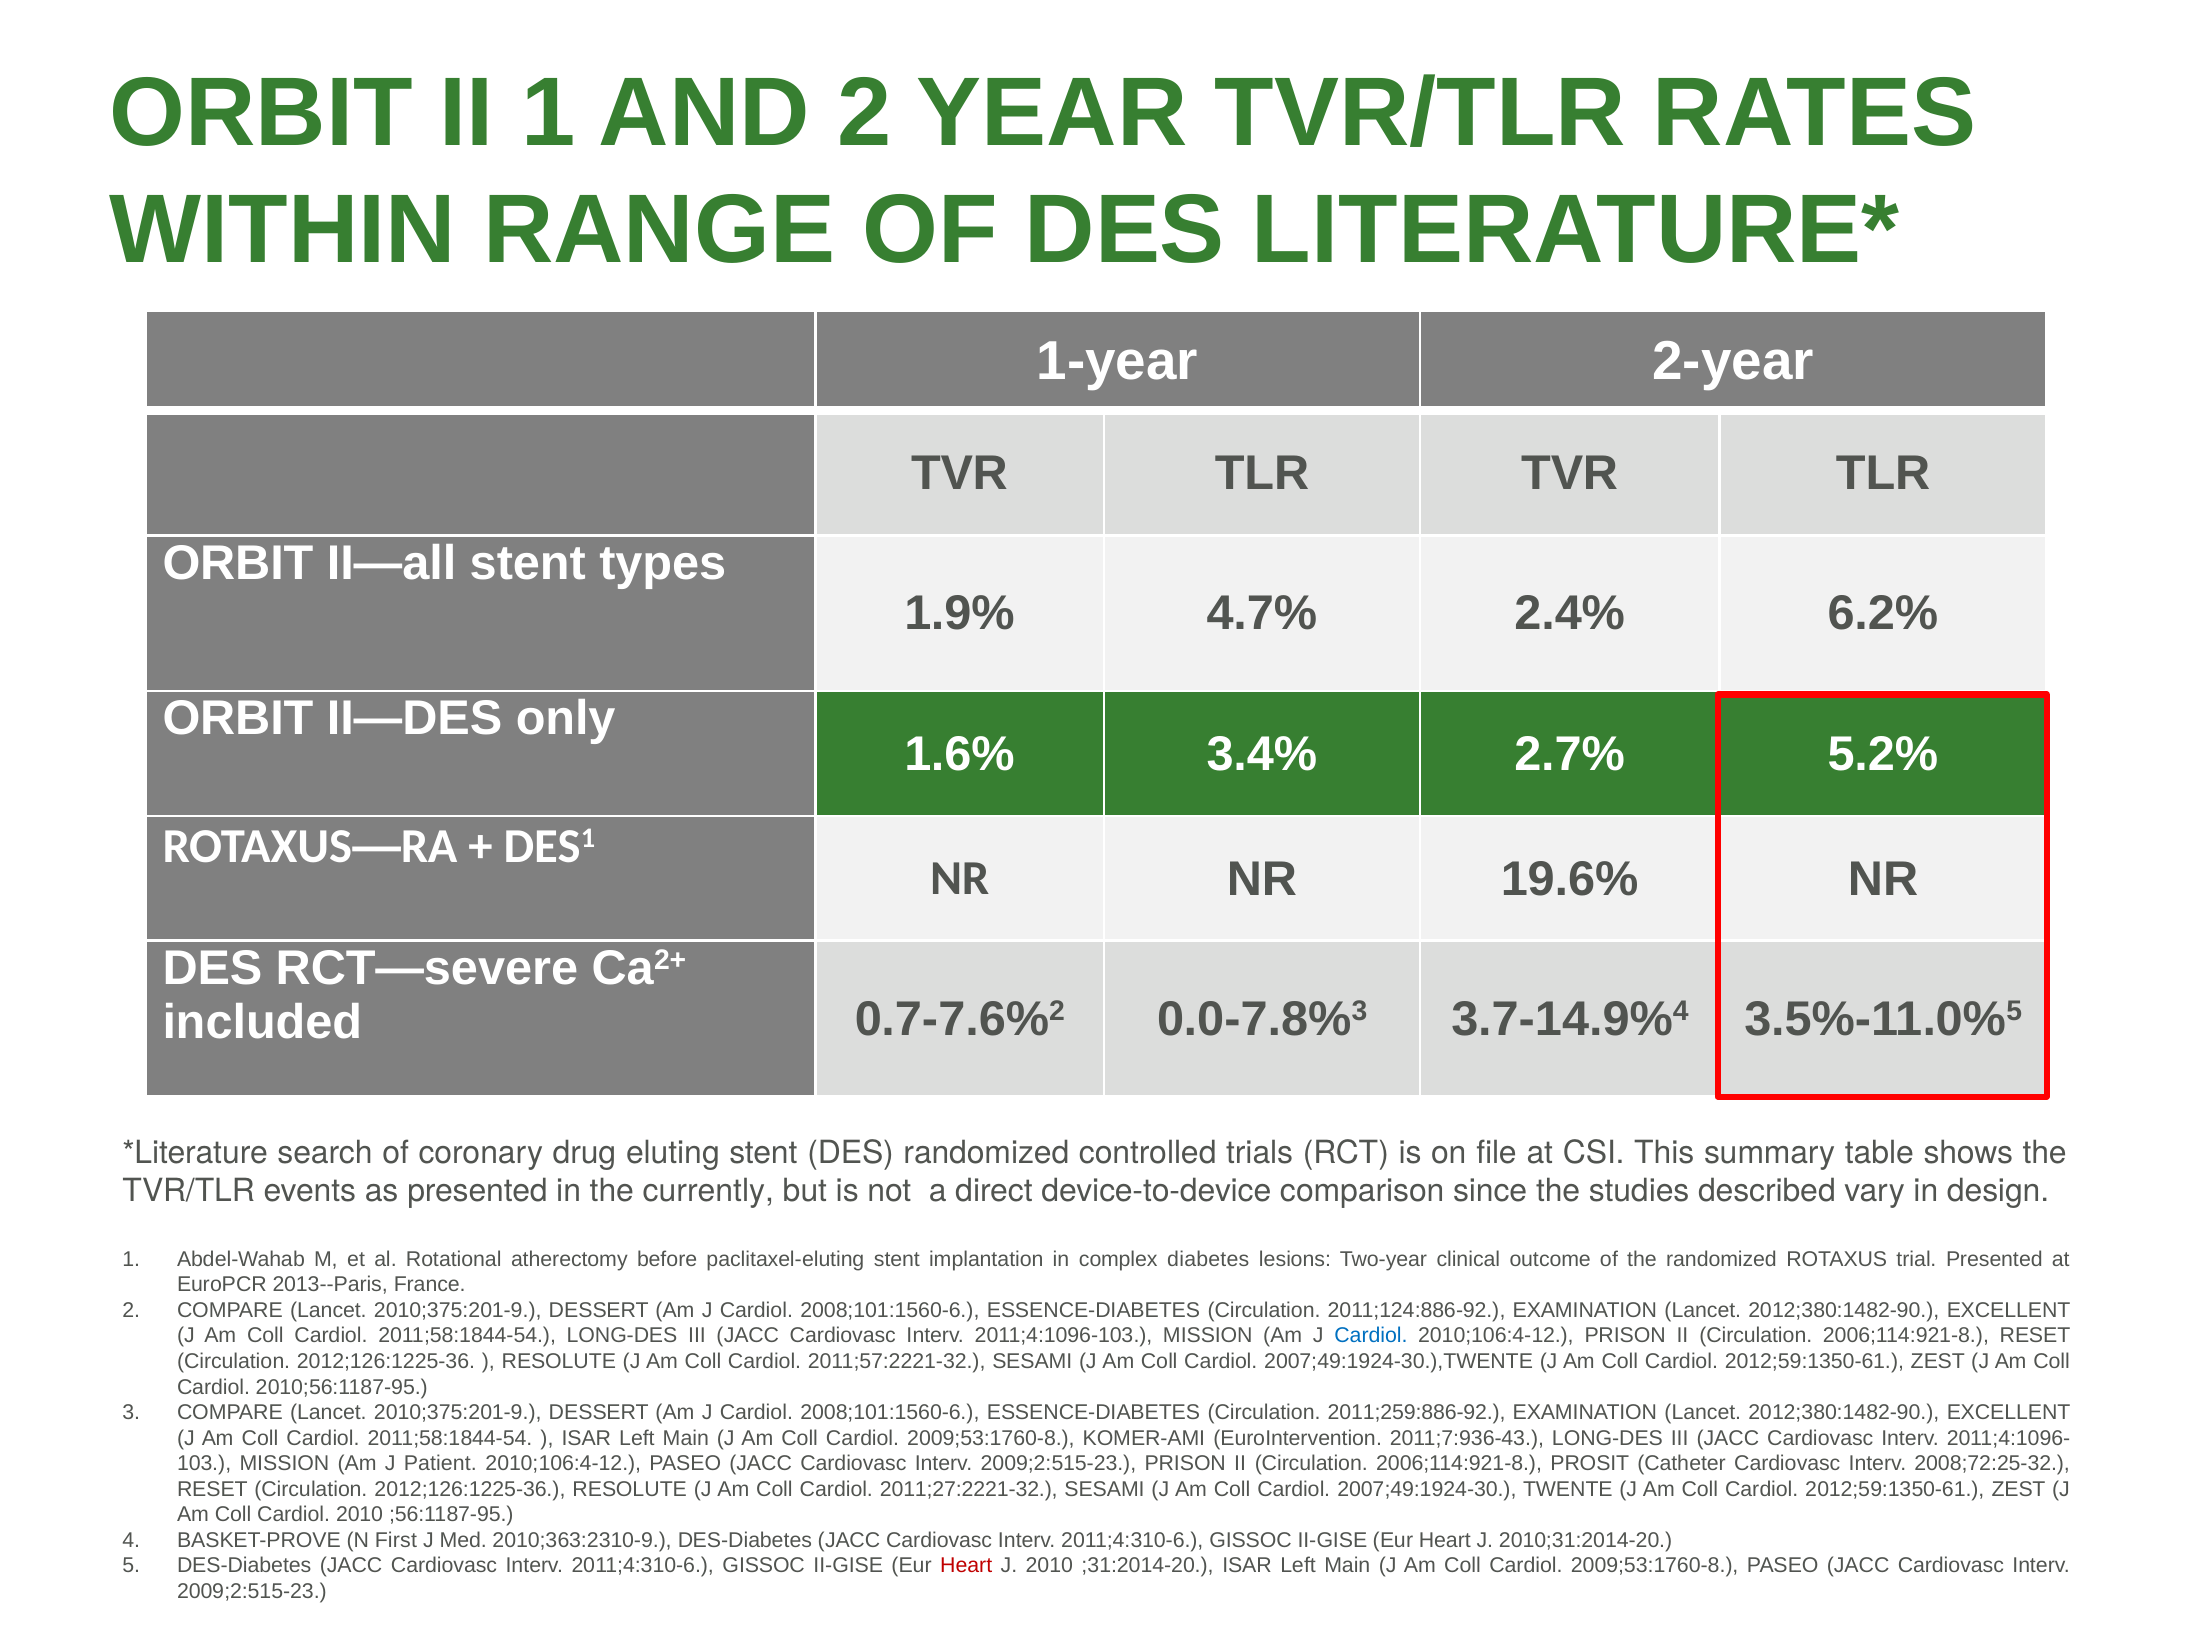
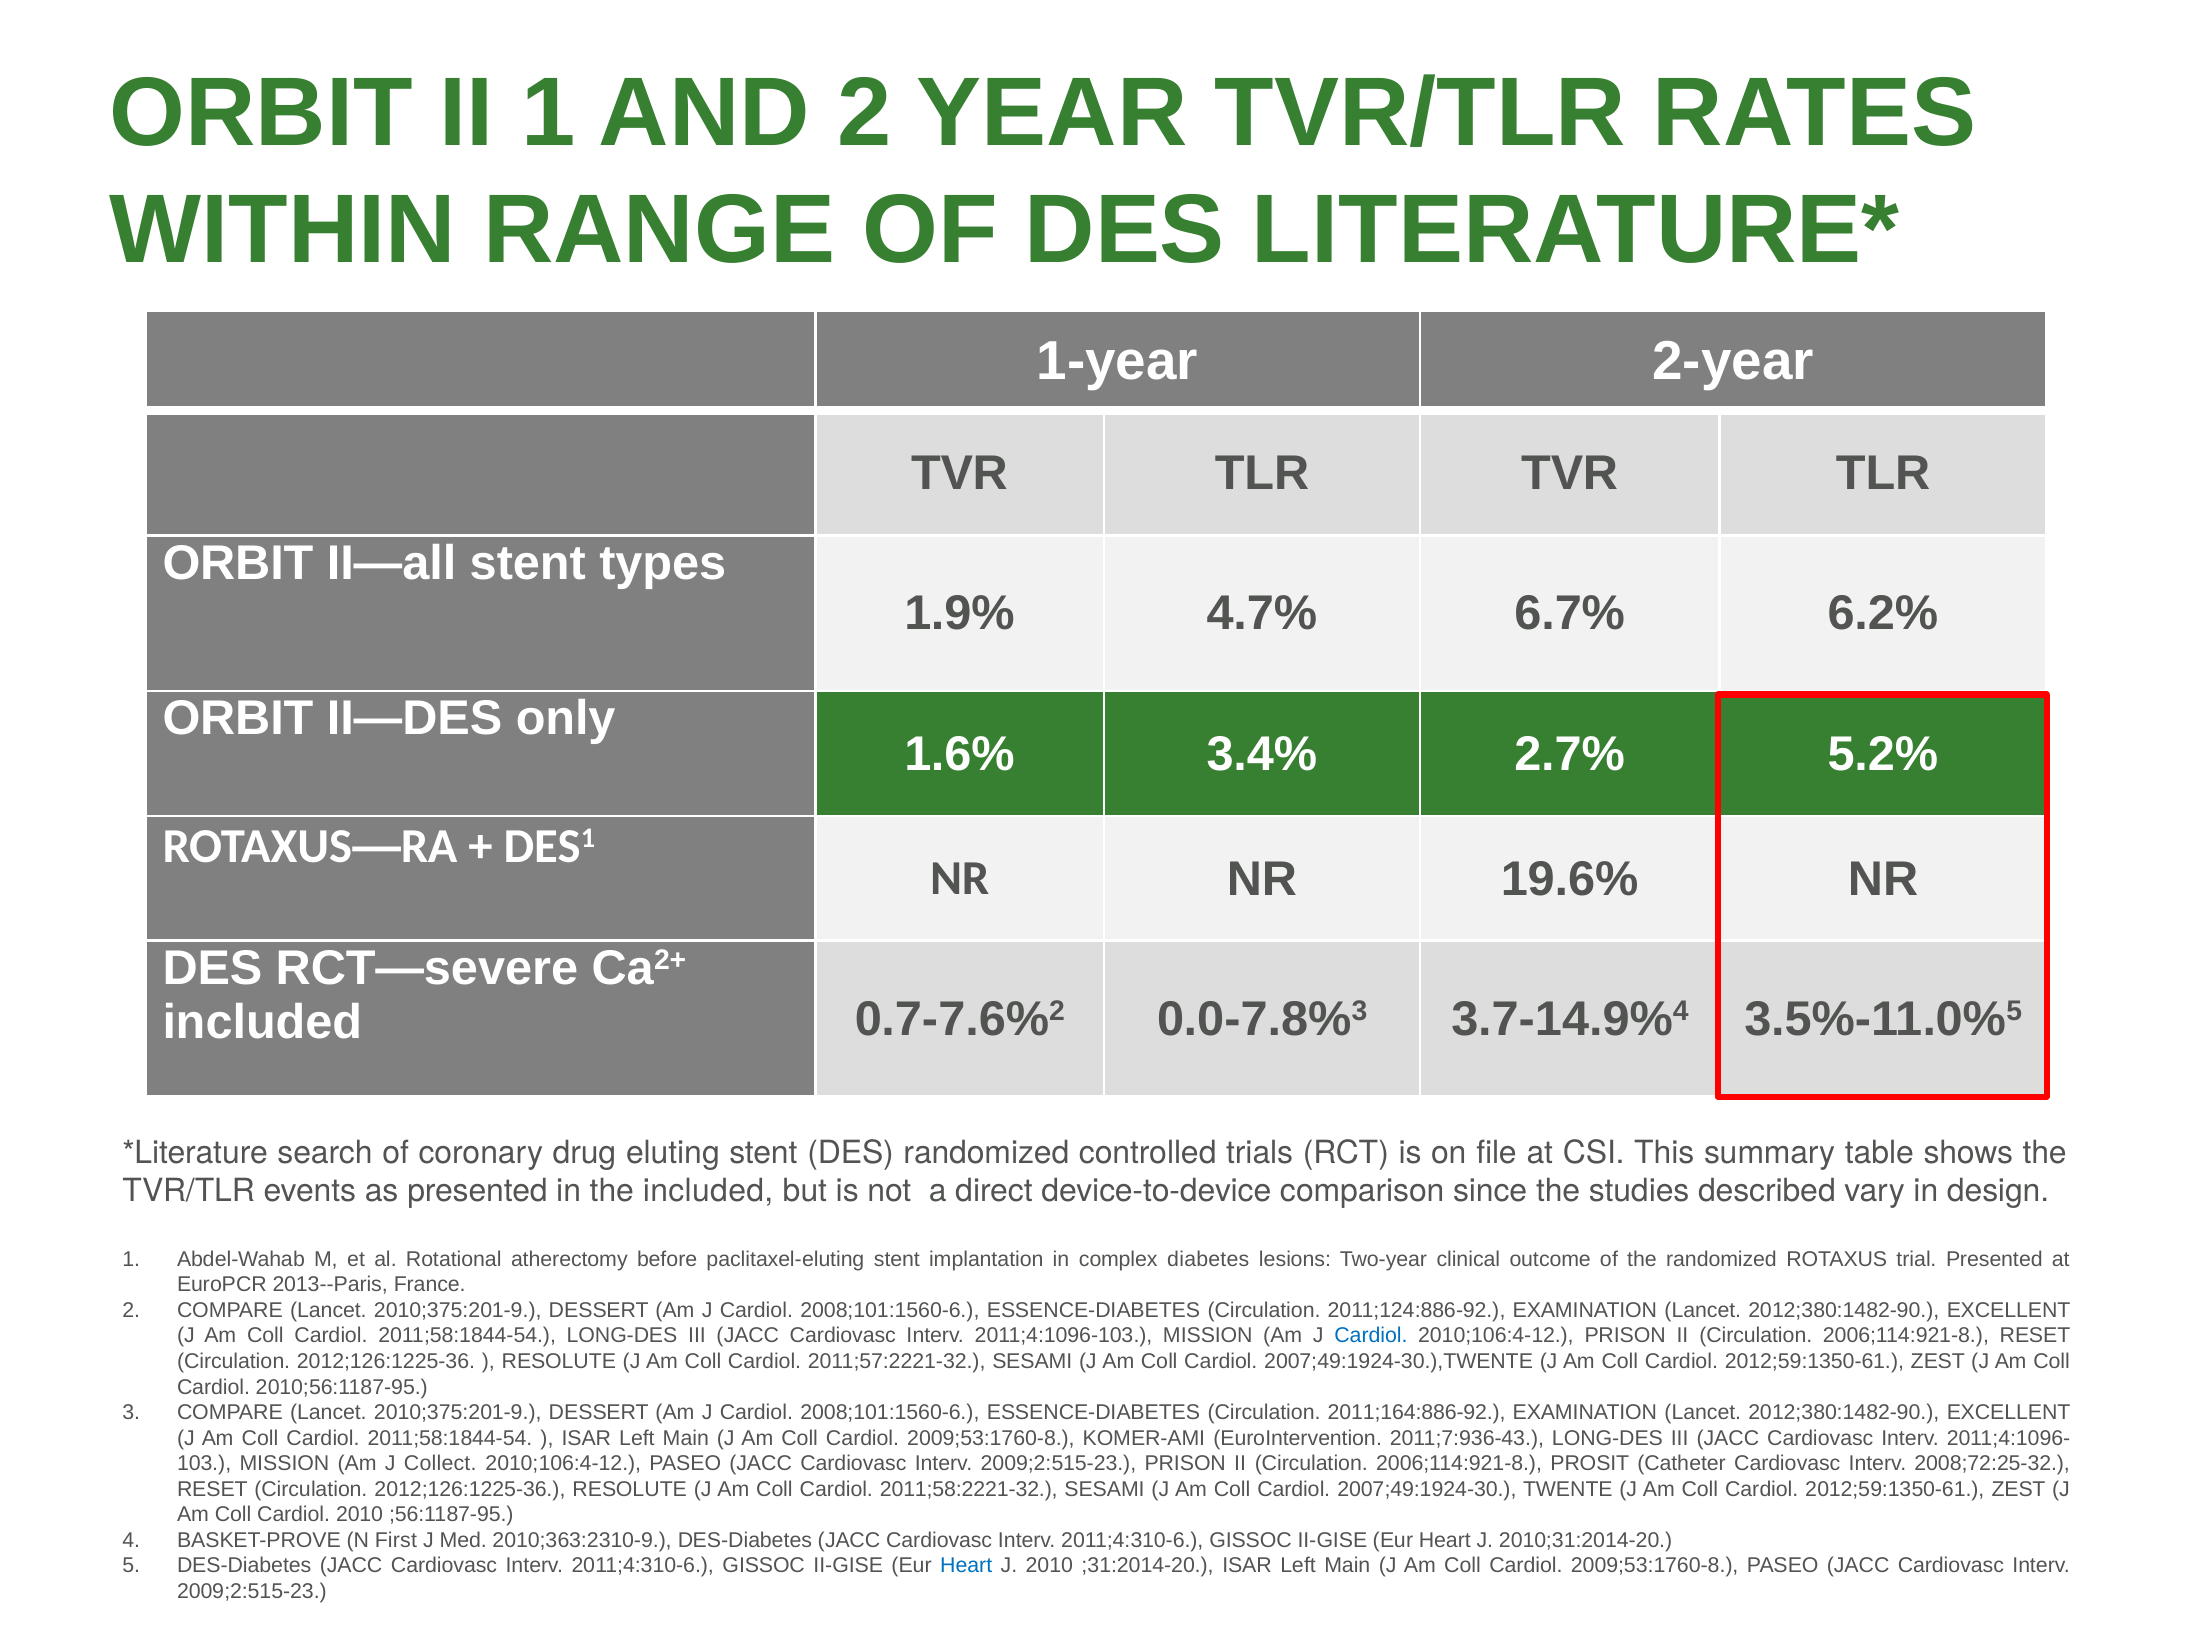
2.4%: 2.4% -> 6.7%
the currently: currently -> included
2011;259:886-92: 2011;259:886-92 -> 2011;164:886-92
Patient: Patient -> Collect
2011;27:2221-32: 2011;27:2221-32 -> 2011;58:2221-32
Heart at (966, 1566) colour: red -> blue
